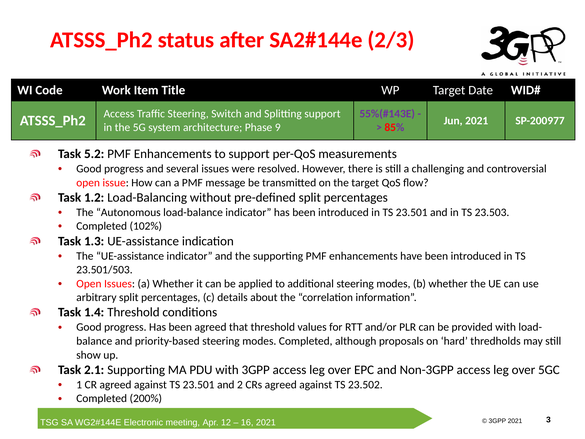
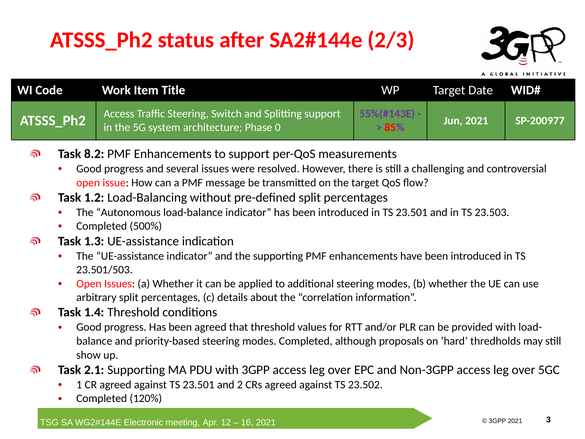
9: 9 -> 0
5.2: 5.2 -> 8.2
102%: 102% -> 500%
200%: 200% -> 120%
